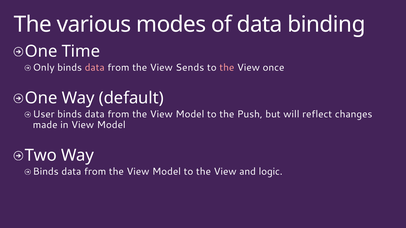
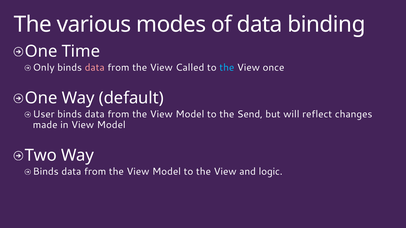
Sends: Sends -> Called
the at (227, 68) colour: pink -> light blue
Push: Push -> Send
